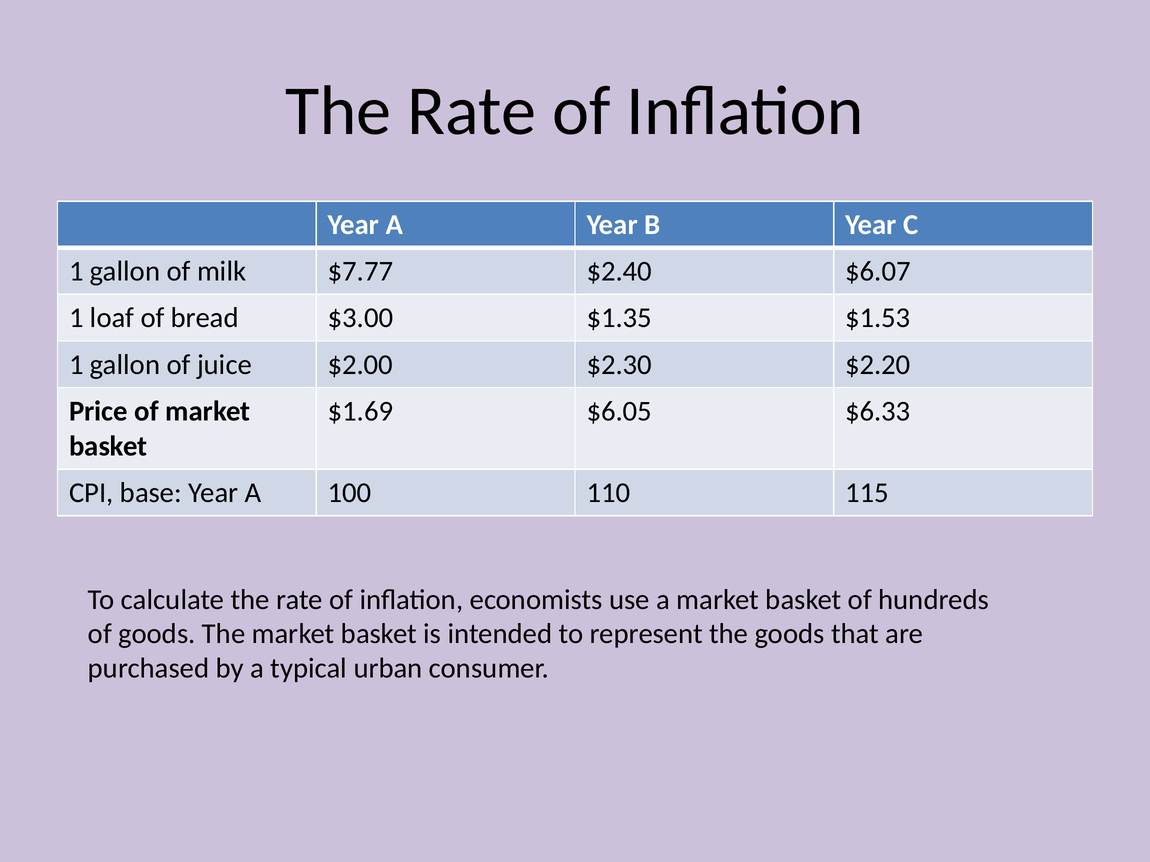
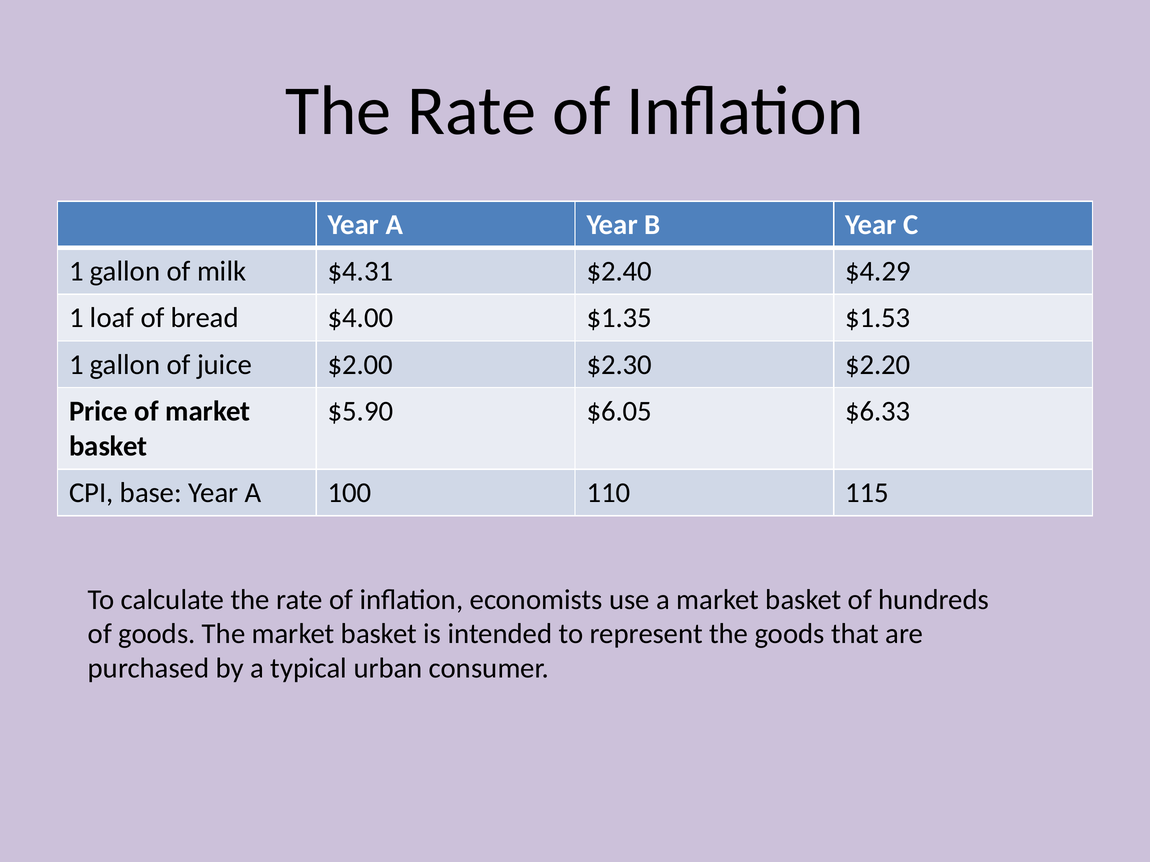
$7.77: $7.77 -> $4.31
$6.07: $6.07 -> $4.29
$3.00: $3.00 -> $4.00
$1.69: $1.69 -> $5.90
